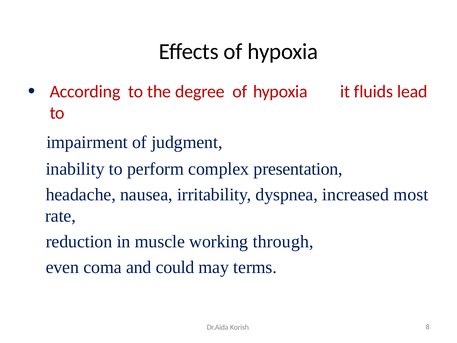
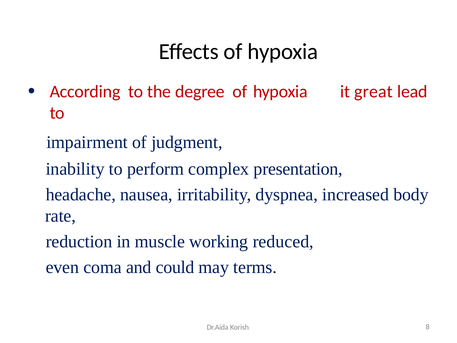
fluids: fluids -> great
most: most -> body
through: through -> reduced
